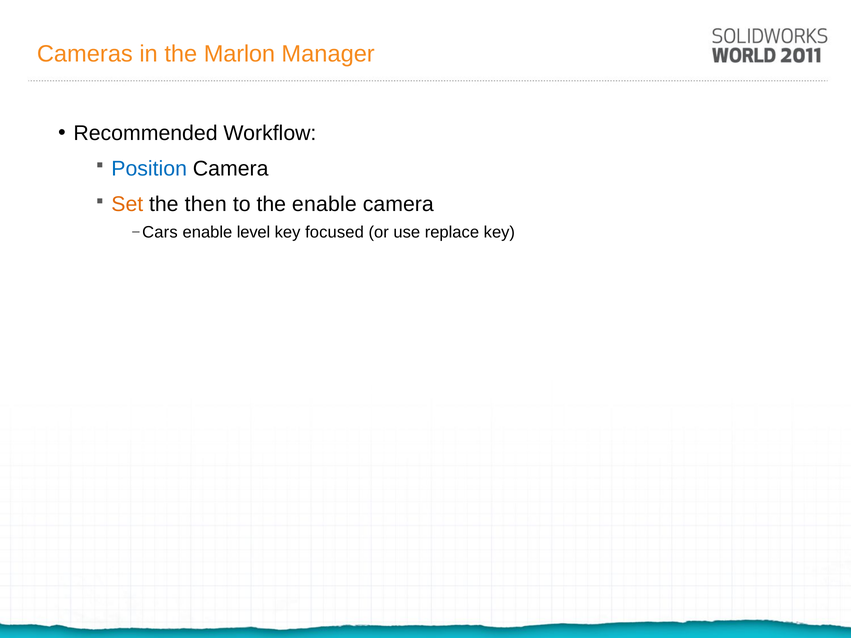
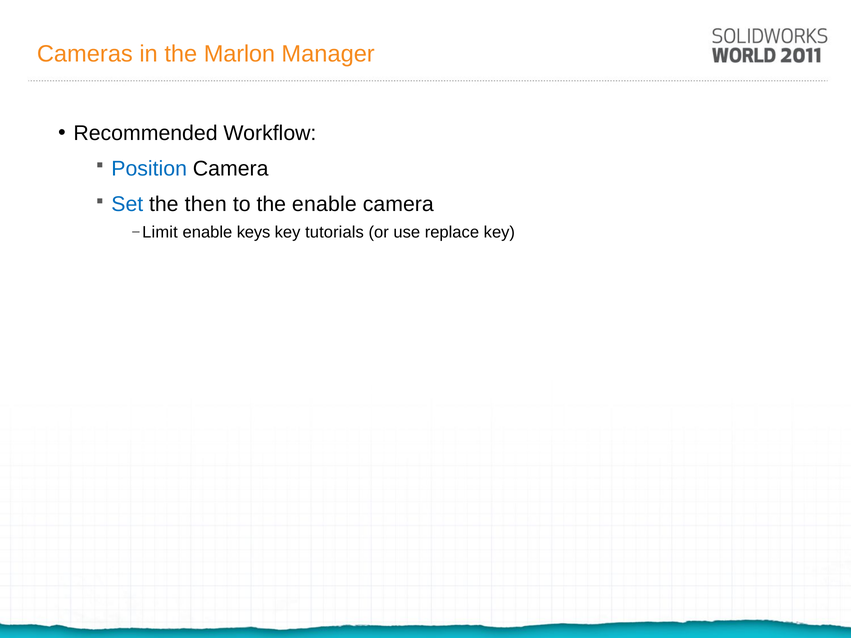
Set colour: orange -> blue
Cars: Cars -> Limit
level: level -> keys
focused: focused -> tutorials
